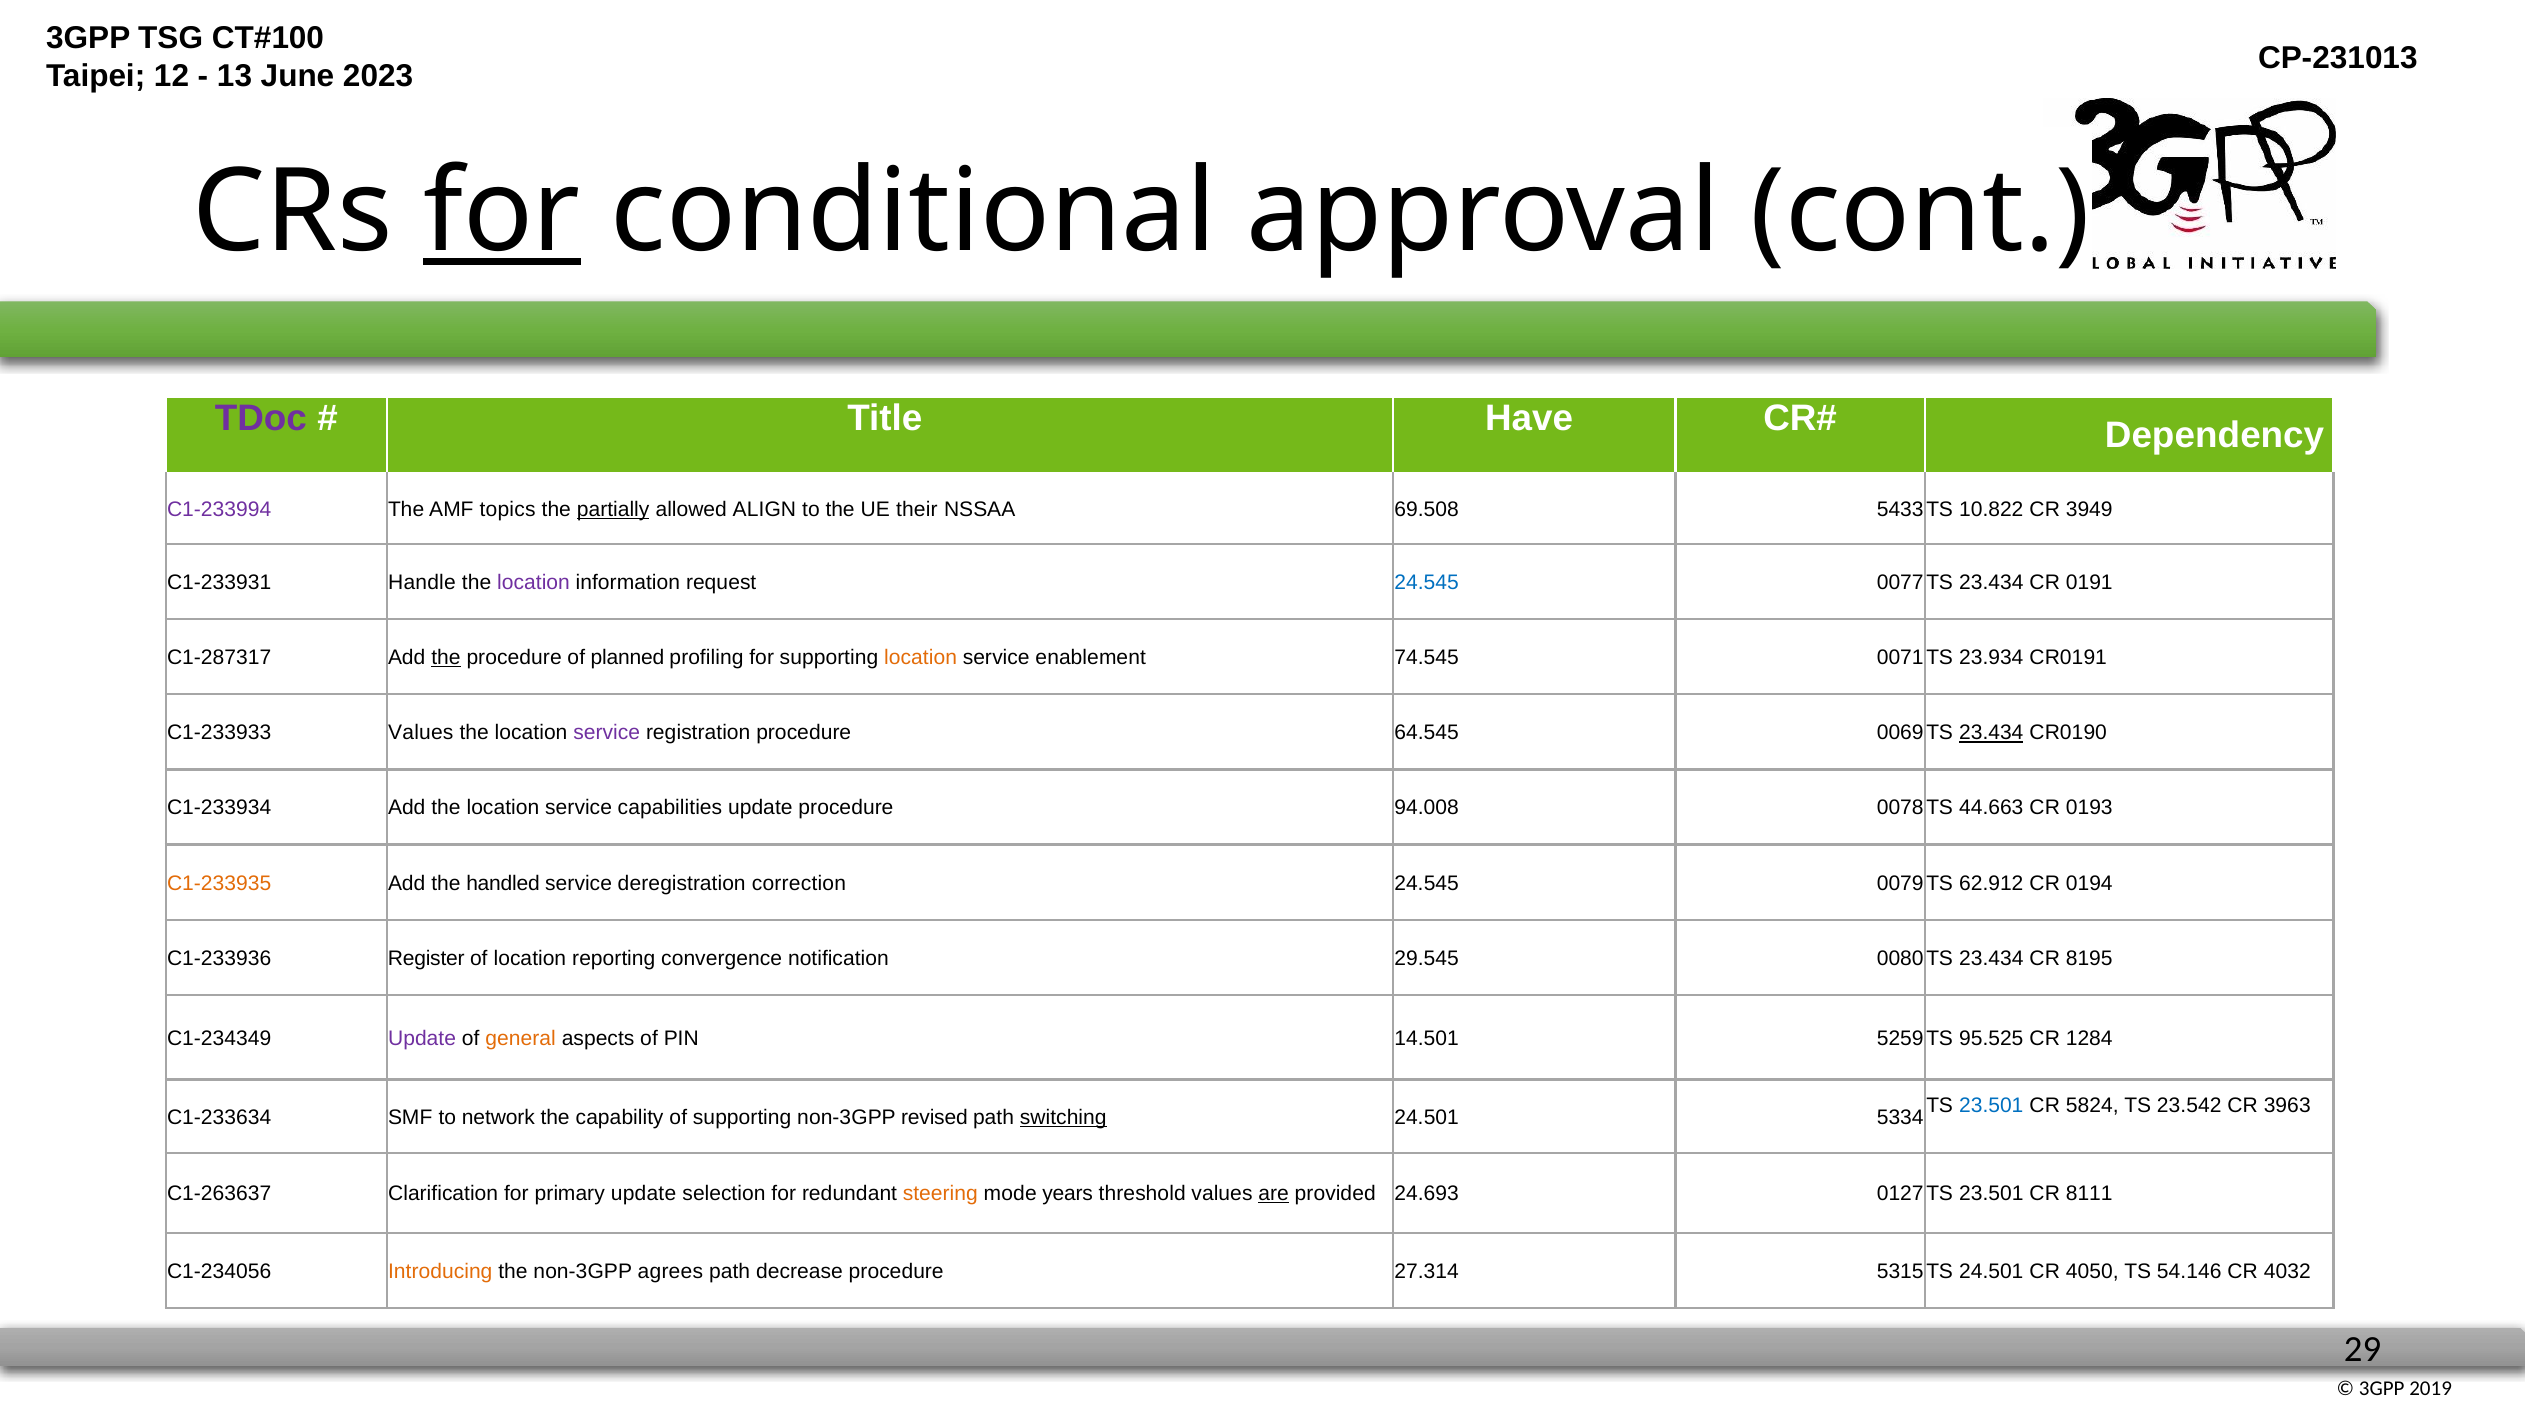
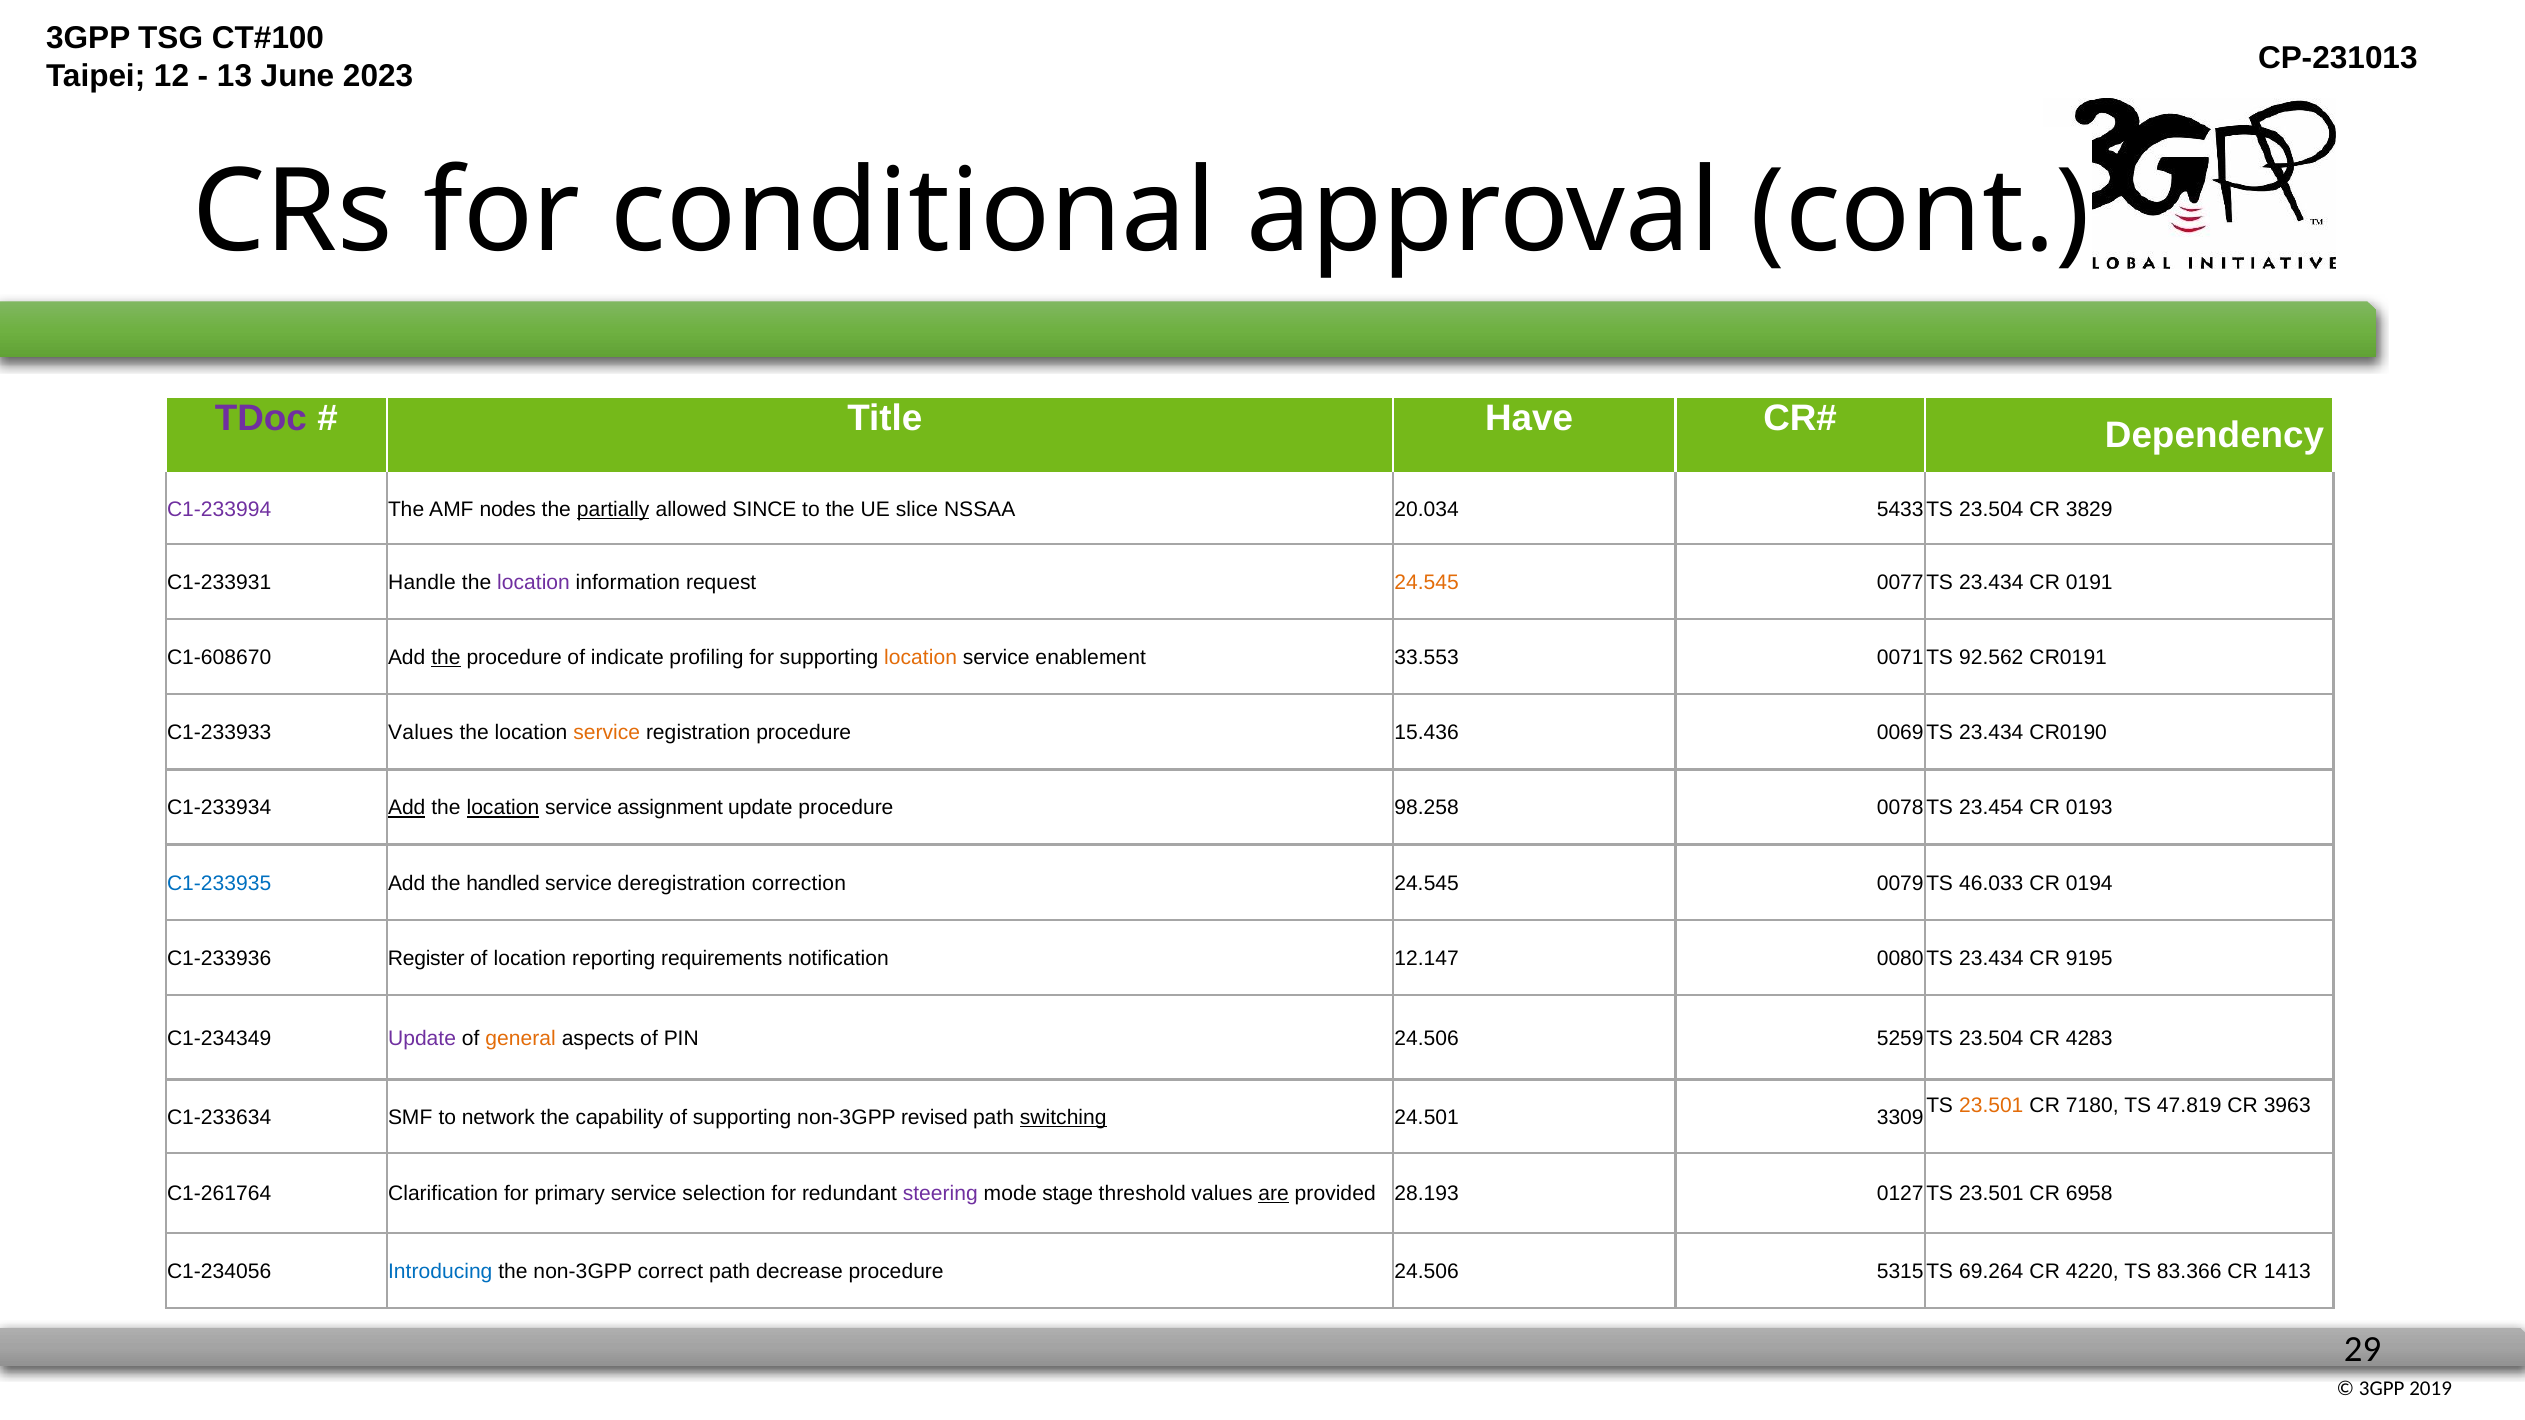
for at (502, 212) underline: present -> none
topics: topics -> nodes
ALIGN: ALIGN -> SINCE
their: their -> slice
69.508: 69.508 -> 20.034
10.822 at (1991, 510): 10.822 -> 23.504
3949: 3949 -> 3829
24.545 at (1427, 583) colour: blue -> orange
C1-287317: C1-287317 -> C1-608670
planned: planned -> indicate
74.545: 74.545 -> 33.553
23.934: 23.934 -> 92.562
service at (607, 733) colour: purple -> orange
64.545: 64.545 -> 15.436
23.434 at (1991, 733) underline: present -> none
Add at (407, 808) underline: none -> present
location at (503, 808) underline: none -> present
capabilities: capabilities -> assignment
94.008: 94.008 -> 98.258
44.663: 44.663 -> 23.454
C1-233935 colour: orange -> blue
62.912: 62.912 -> 46.033
convergence: convergence -> requirements
29.545: 29.545 -> 12.147
8195: 8195 -> 9195
PIN 14.501: 14.501 -> 24.506
95.525 at (1991, 1038): 95.525 -> 23.504
1284: 1284 -> 4283
23.501 at (1991, 1106) colour: blue -> orange
5824: 5824 -> 7180
23.542: 23.542 -> 47.819
5334: 5334 -> 3309
C1-263637: C1-263637 -> C1-261764
primary update: update -> service
steering colour: orange -> purple
years: years -> stage
24.693: 24.693 -> 28.193
8111: 8111 -> 6958
Introducing colour: orange -> blue
agrees: agrees -> correct
procedure 27.314: 27.314 -> 24.506
24.501 at (1991, 1272): 24.501 -> 69.264
4050: 4050 -> 4220
54.146: 54.146 -> 83.366
4032: 4032 -> 1413
